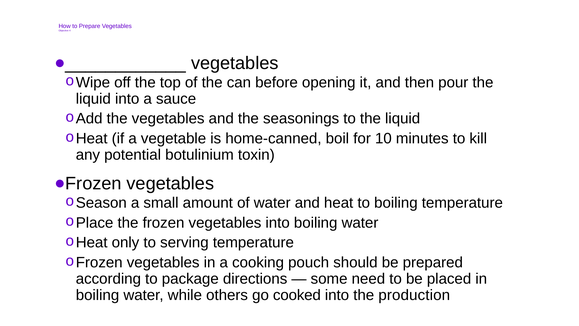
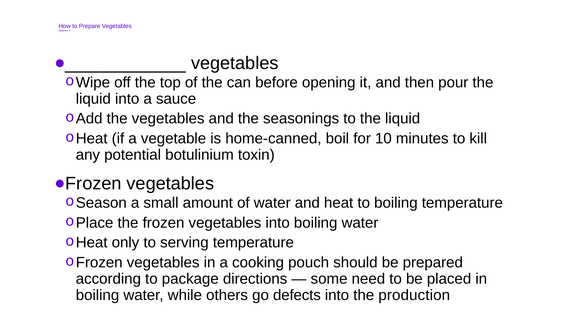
cooked: cooked -> defects
